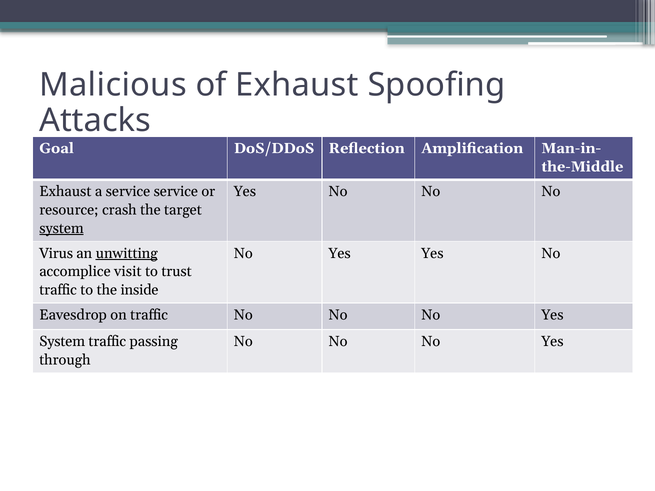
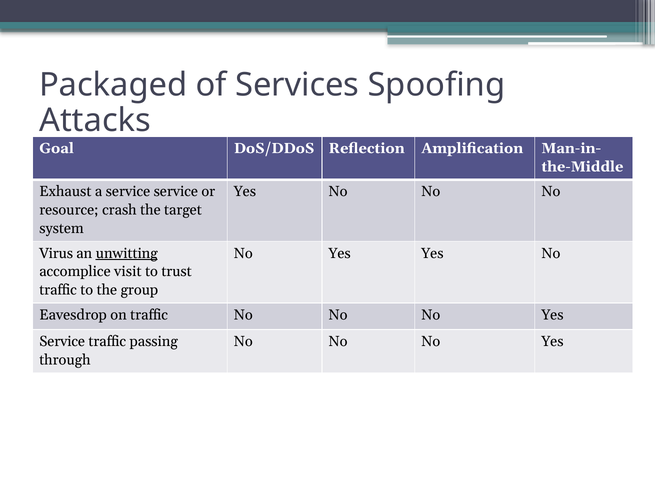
Malicious: Malicious -> Packaged
of Exhaust: Exhaust -> Services
system at (62, 228) underline: present -> none
inside: inside -> group
System at (62, 342): System -> Service
